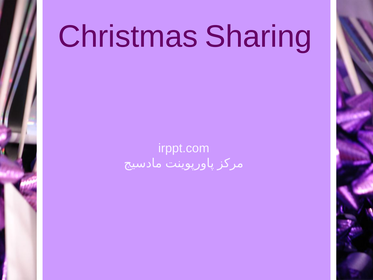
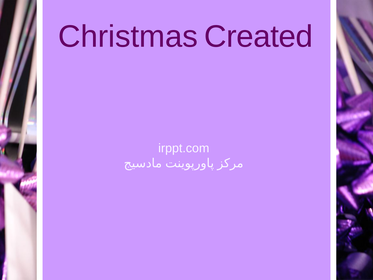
Sharing: Sharing -> Created
